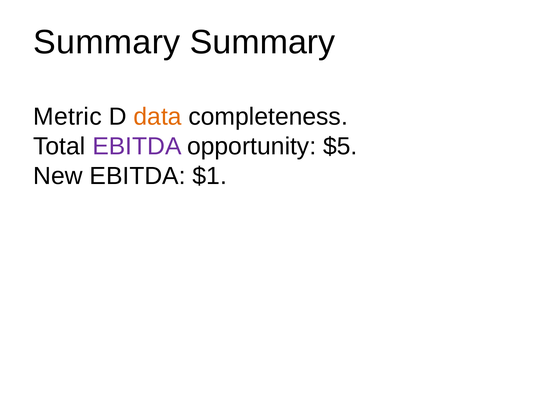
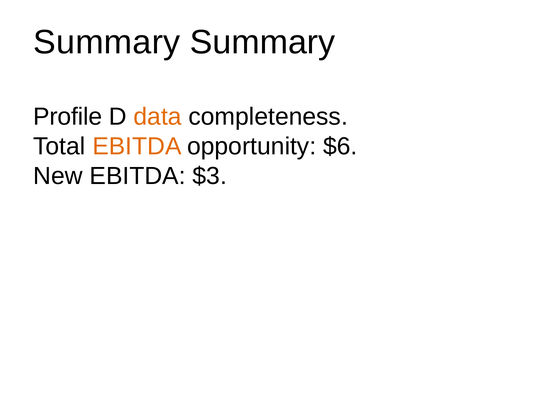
Metric: Metric -> Profile
EBITDA at (137, 146) colour: purple -> orange
$5: $5 -> $6
$1: $1 -> $3
